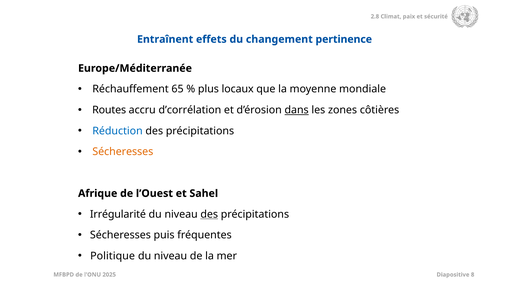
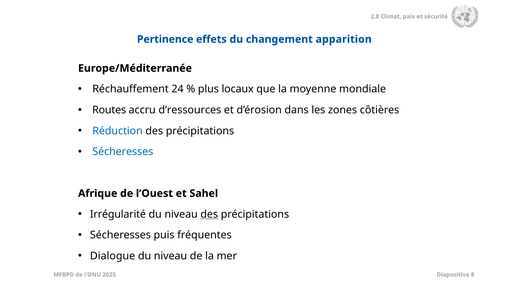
Entraînent: Entraînent -> Pertinence
pertinence: pertinence -> apparition
65: 65 -> 24
d’corrélation: d’corrélation -> d’ressources
dans underline: present -> none
Sécheresses at (123, 152) colour: orange -> blue
Politique: Politique -> Dialogue
